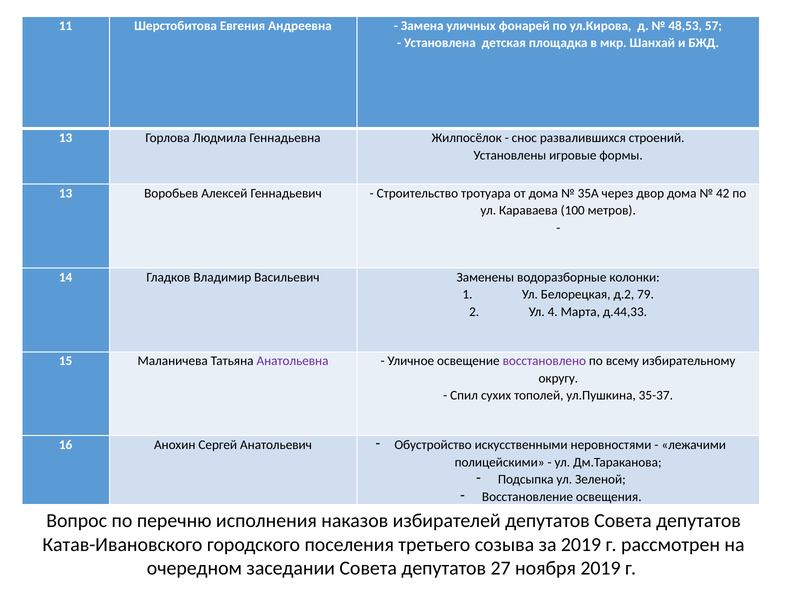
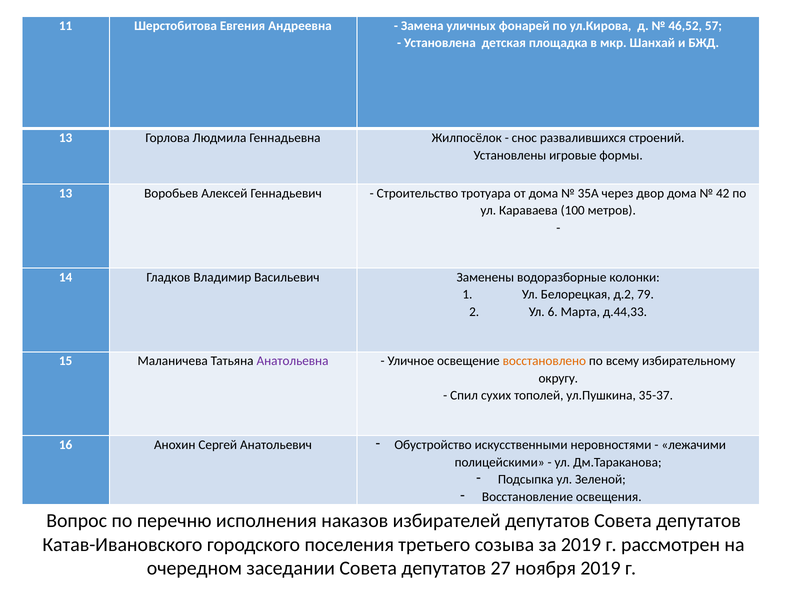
48,53: 48,53 -> 46,52
4: 4 -> 6
восстановлено colour: purple -> orange
